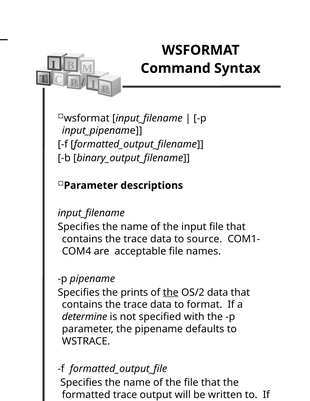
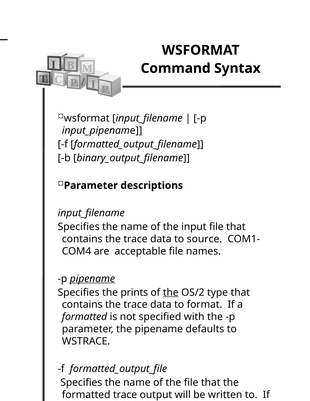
pipename at (92, 279) underline: none -> present
OS/2 data: data -> type
determine at (85, 317): determine -> formatted
